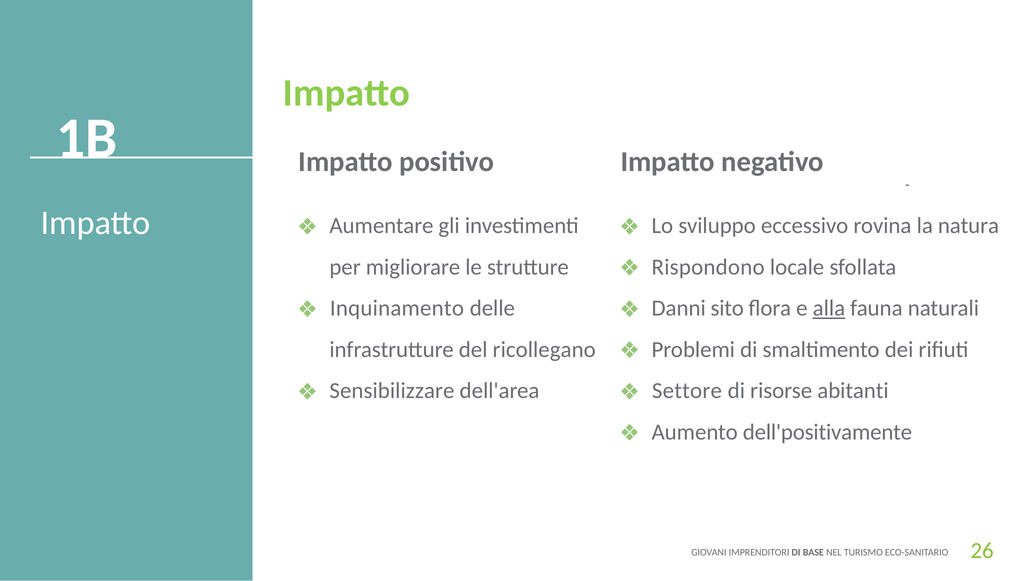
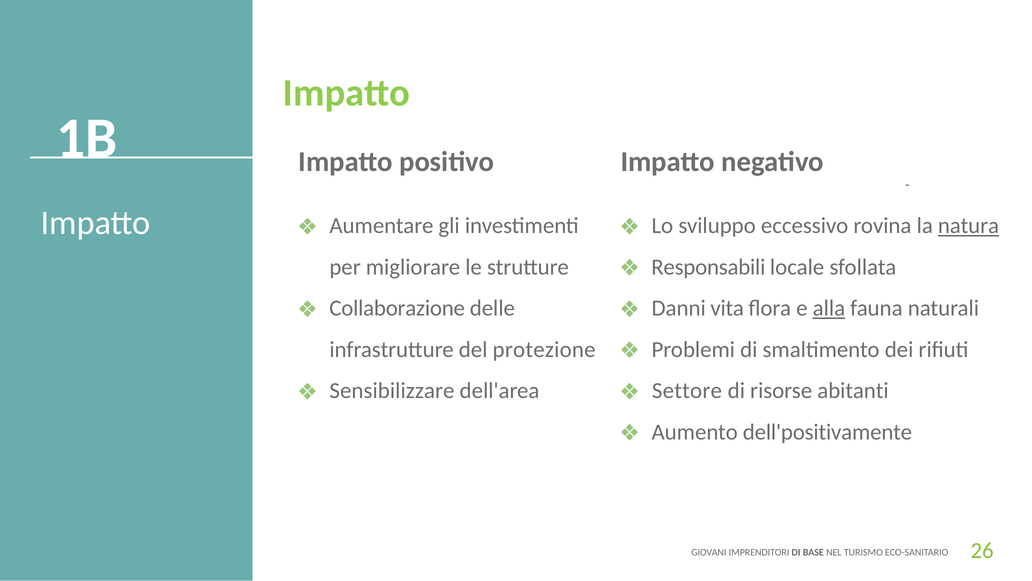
natura underline: none -> present
Rispondono: Rispondono -> Responsabili
Inquinamento: Inquinamento -> Collaborazione
sito: sito -> vita
ricollegano: ricollegano -> protezione
